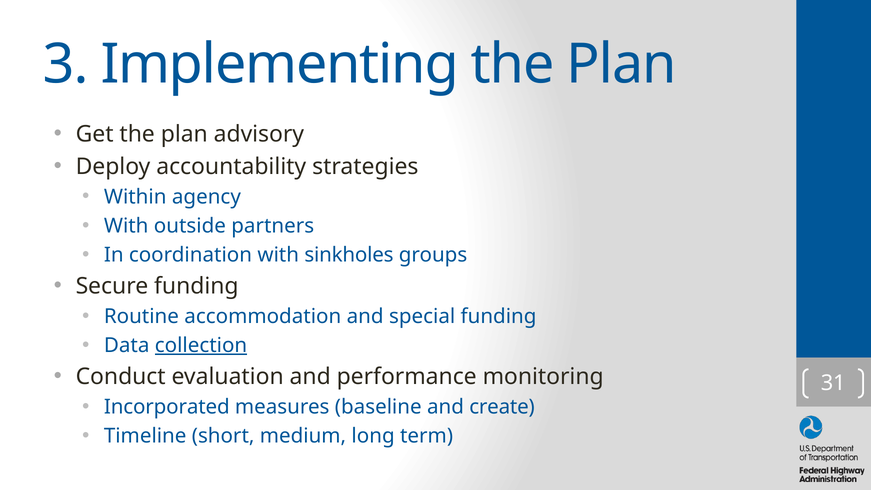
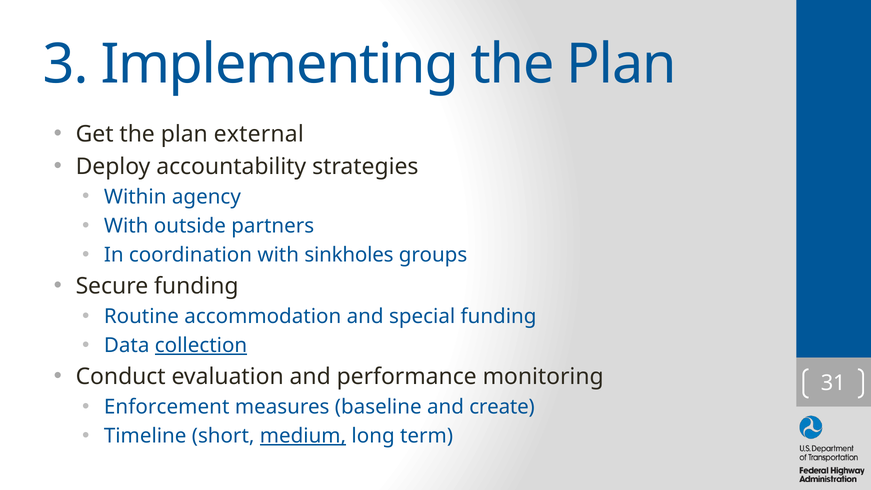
advisory: advisory -> external
Incorporated: Incorporated -> Enforcement
medium underline: none -> present
